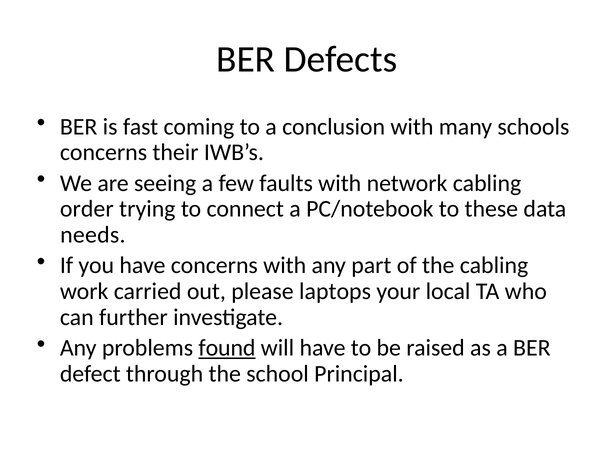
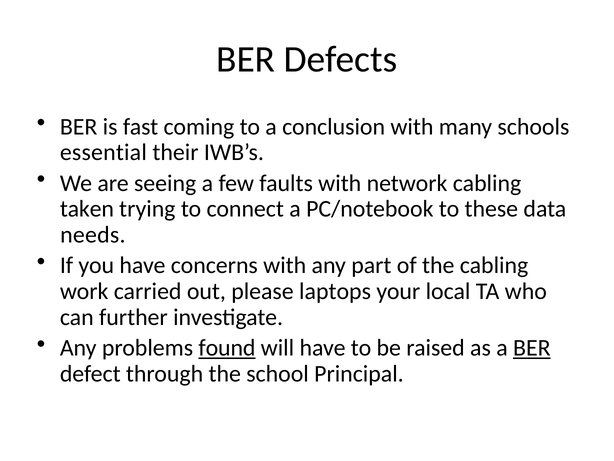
concerns at (103, 152): concerns -> essential
order: order -> taken
BER at (532, 348) underline: none -> present
